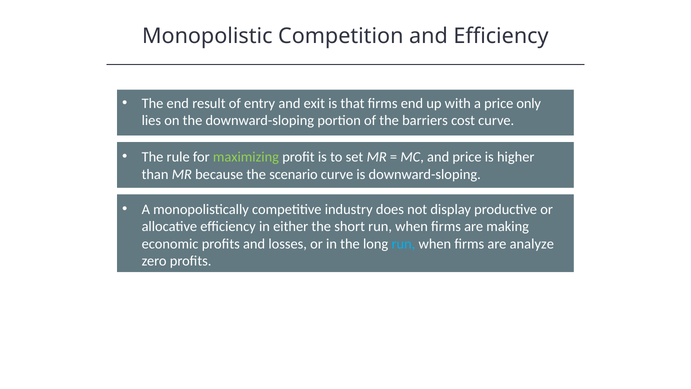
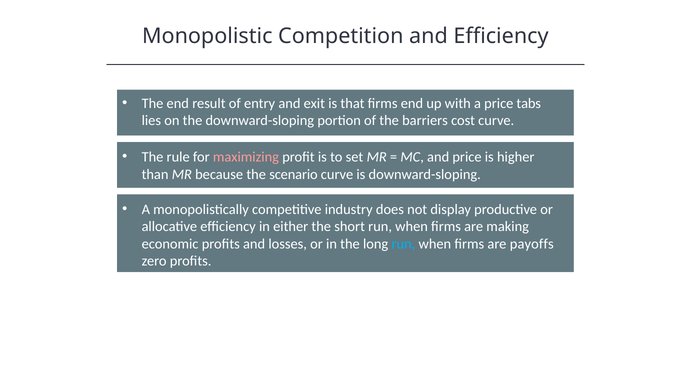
only: only -> tabs
maximizing colour: light green -> pink
analyze: analyze -> payoffs
